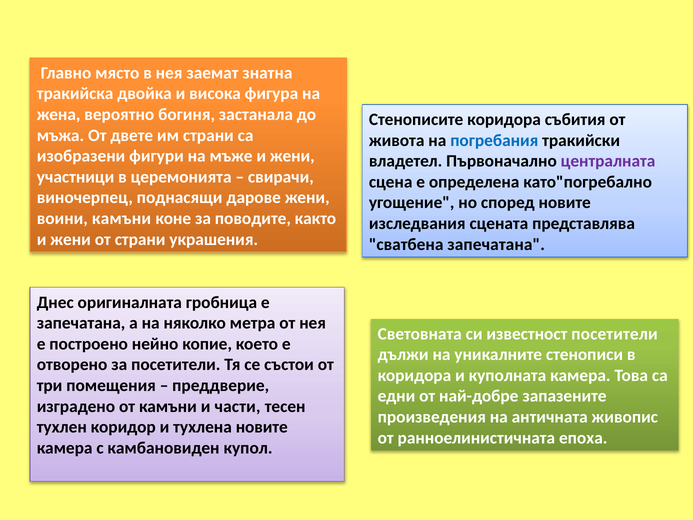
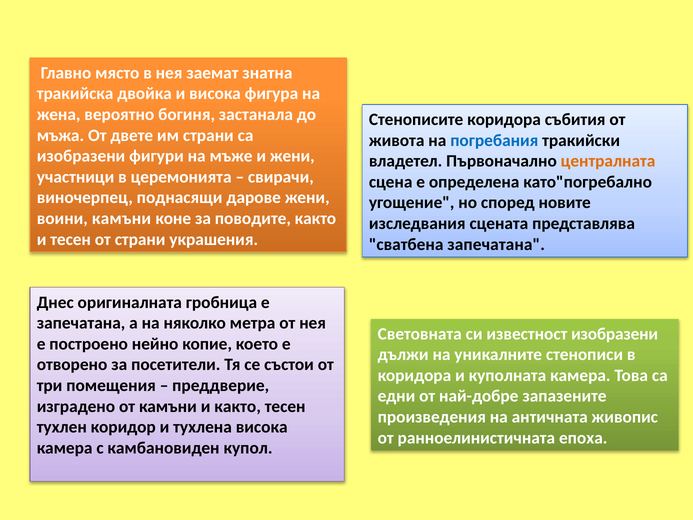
централната colour: purple -> orange
жени at (71, 239): жени -> тесен
известност посетители: посетители -> изобразени
и части: части -> както
тухлена новите: новите -> висока
